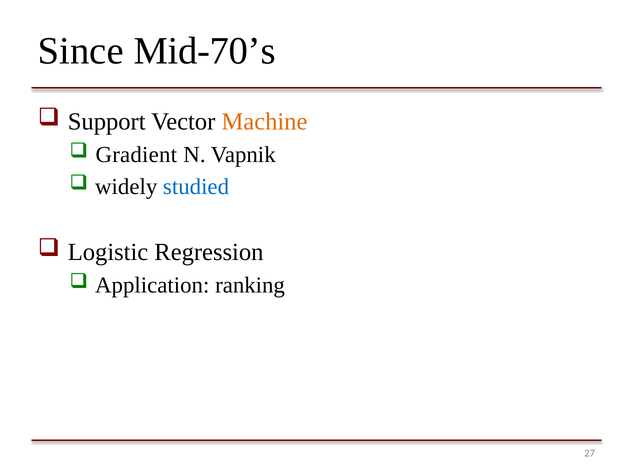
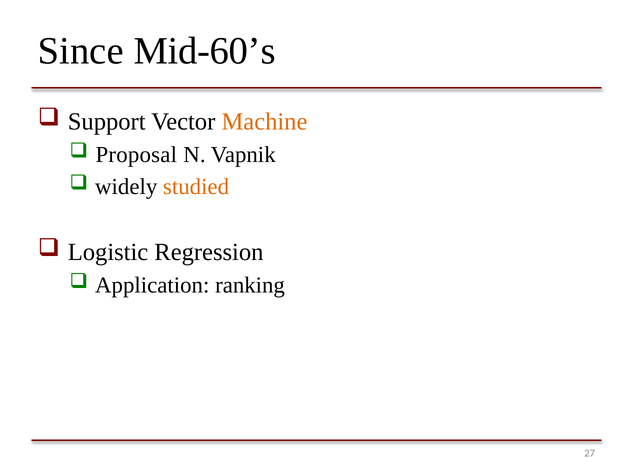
Mid-70’s: Mid-70’s -> Mid-60’s
Gradient: Gradient -> Proposal
studied colour: blue -> orange
